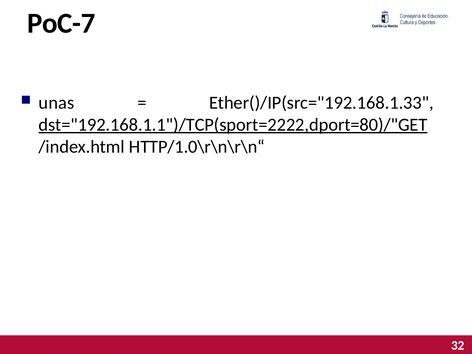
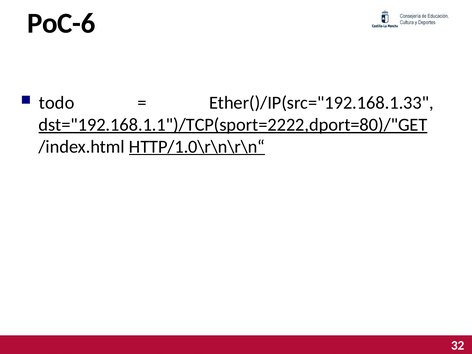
PoC-7: PoC-7 -> PoC-6
unas: unas -> todo
HTTP/1.0\r\n\r\n“ underline: none -> present
